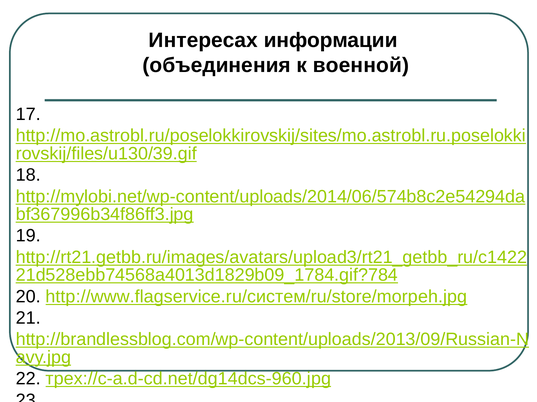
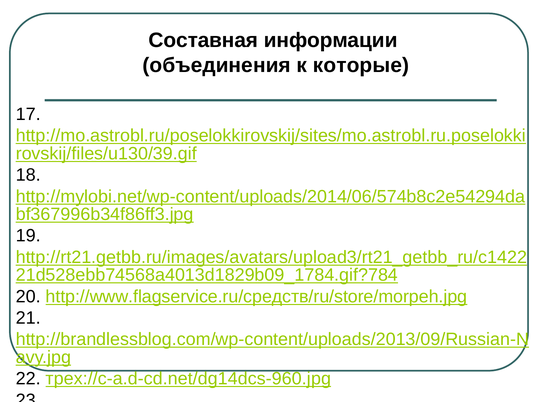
Интересах: Интересах -> Составная
военной: военной -> которые
http://www.flagservice.ru/систем/ru/store/morpeh.jpg: http://www.flagservice.ru/систем/ru/store/morpeh.jpg -> http://www.flagservice.ru/средств/ru/store/morpeh.jpg
